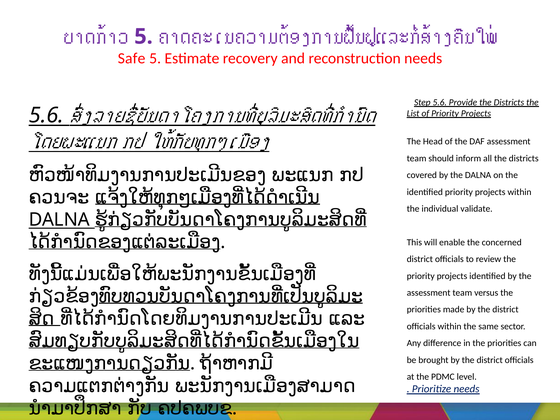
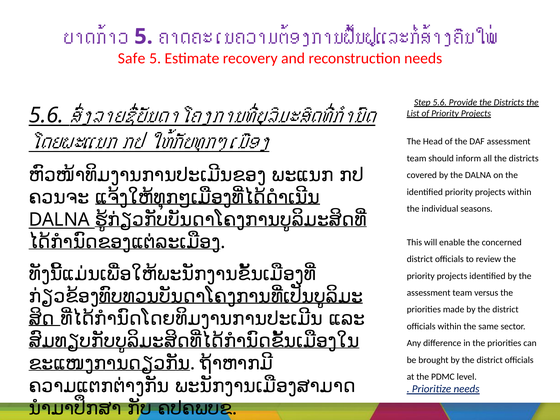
validate: validate -> seasons
